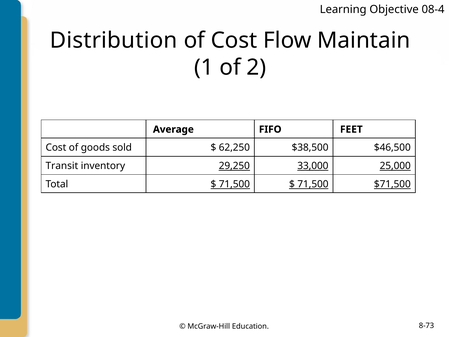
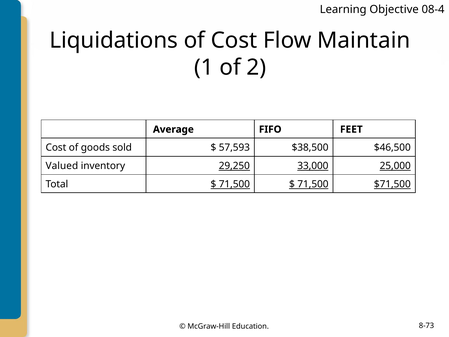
Distribution: Distribution -> Liquidations
62,250: 62,250 -> 57,593
Transit: Transit -> Valued
